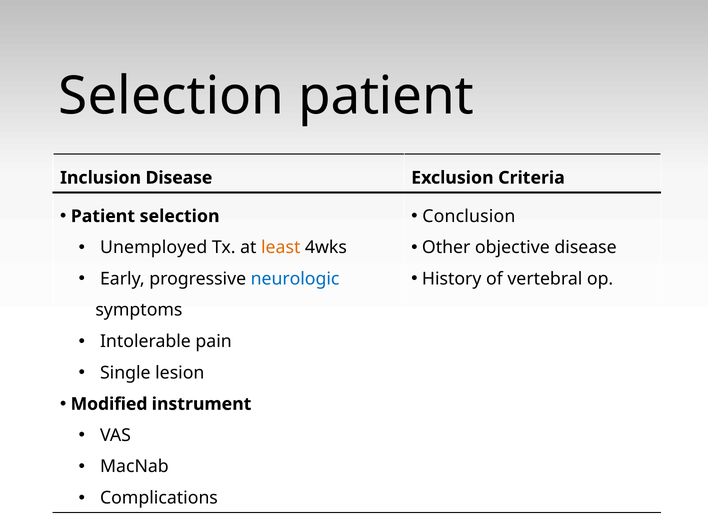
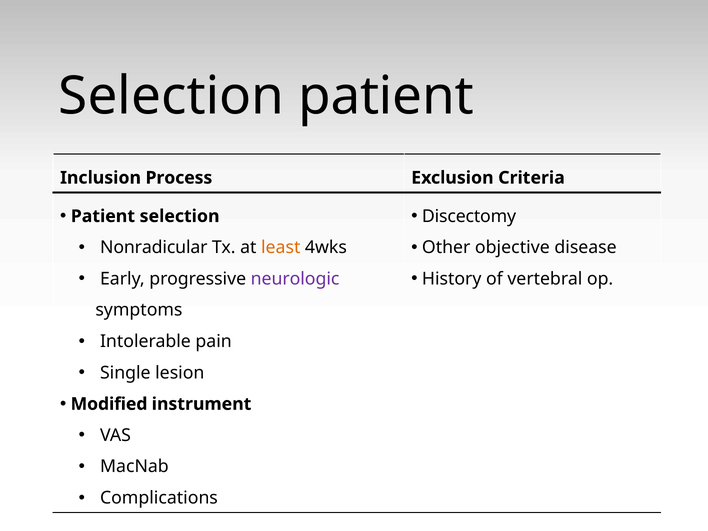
Inclusion Disease: Disease -> Process
Conclusion: Conclusion -> Discectomy
Unemployed: Unemployed -> Nonradicular
neurologic colour: blue -> purple
